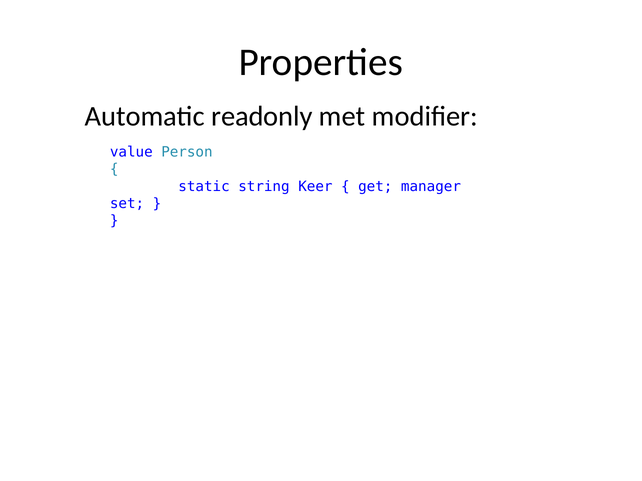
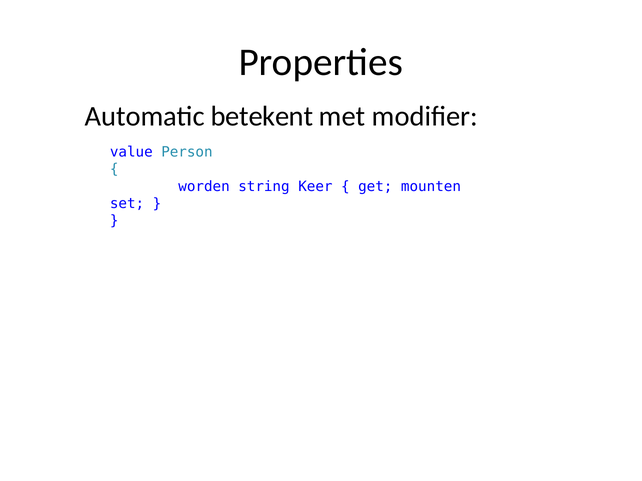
readonly: readonly -> betekent
static: static -> worden
manager: manager -> mounten
